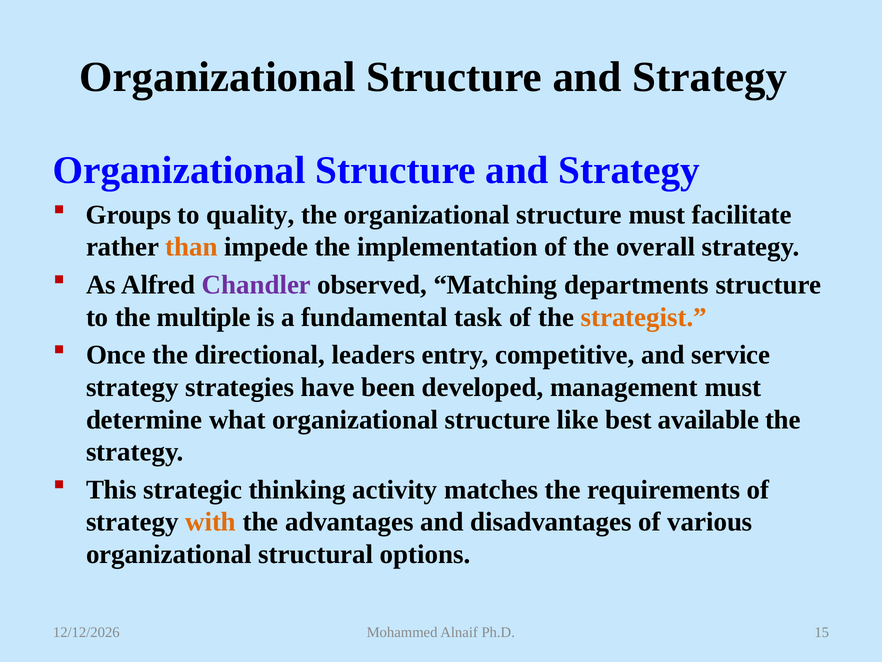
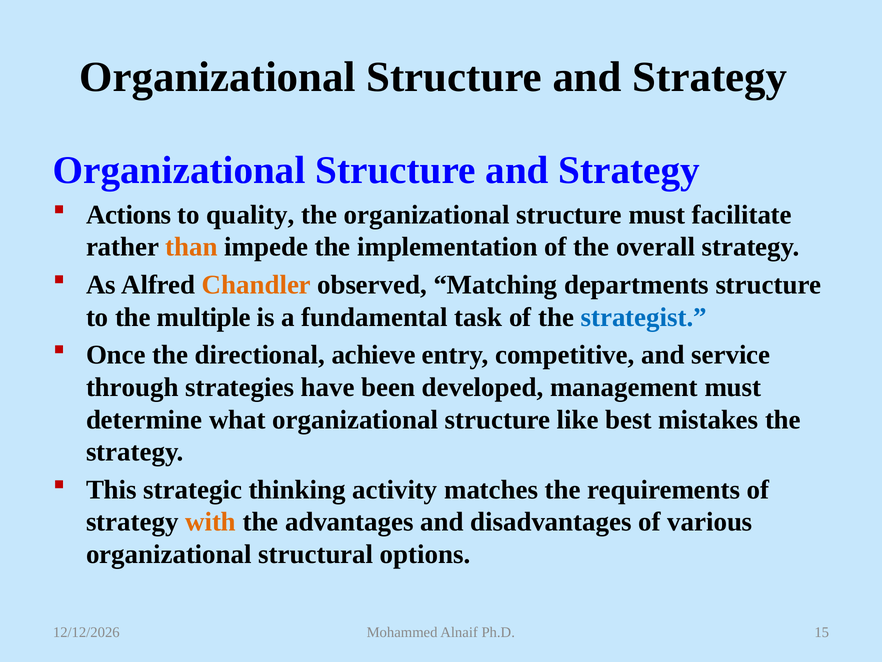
Groups: Groups -> Actions
Chandler colour: purple -> orange
strategist colour: orange -> blue
leaders: leaders -> achieve
strategy at (132, 387): strategy -> through
available: available -> mistakes
